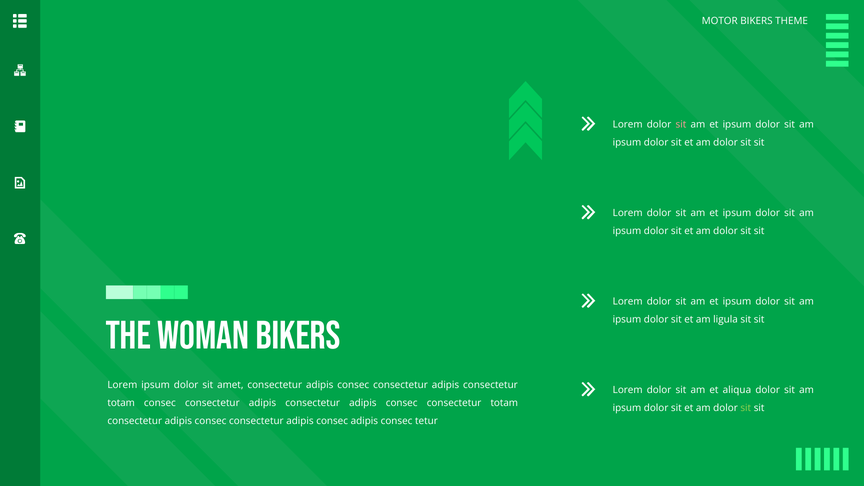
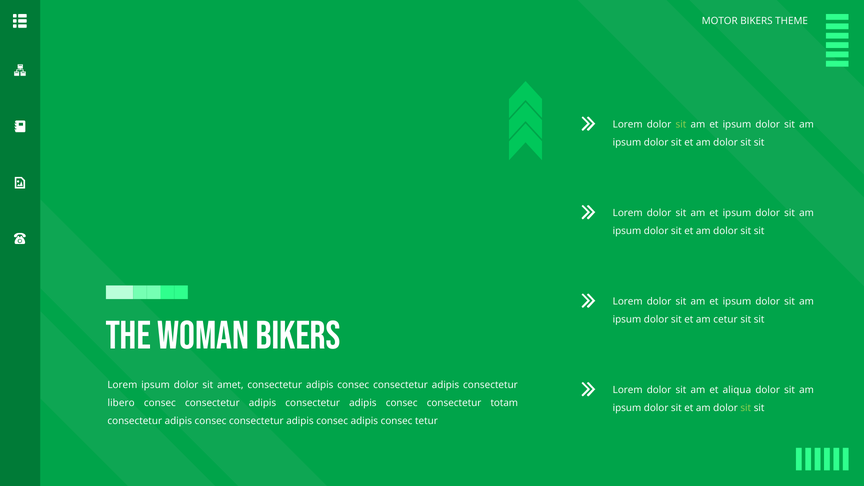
sit at (681, 124) colour: pink -> light green
ligula: ligula -> cetur
totam at (121, 403): totam -> libero
